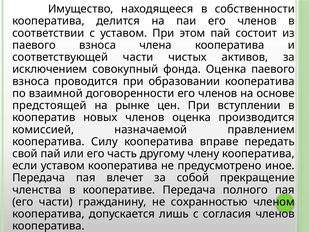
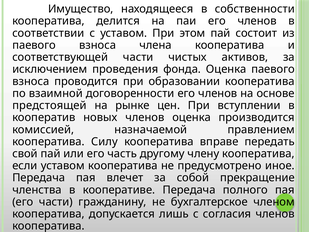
совокупный: совокупный -> проведения
сохранностью: сохранностью -> бухгалтерское
